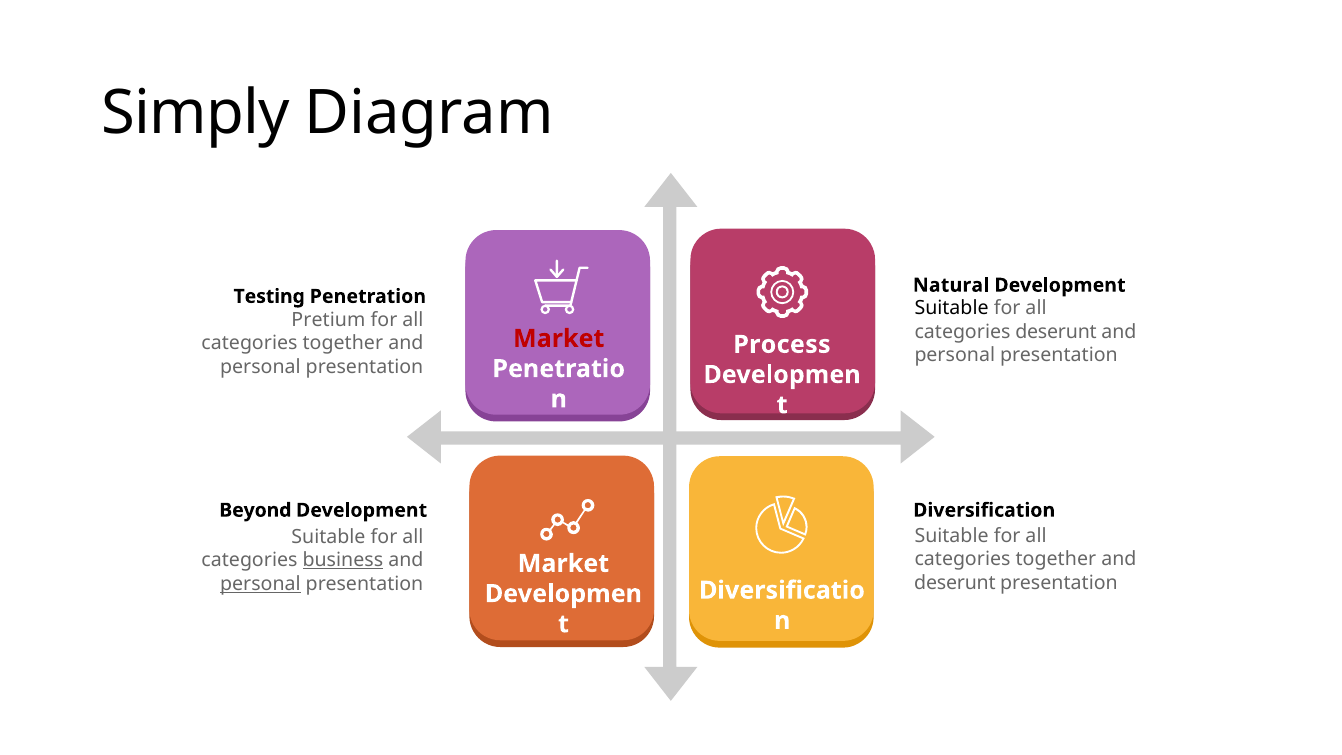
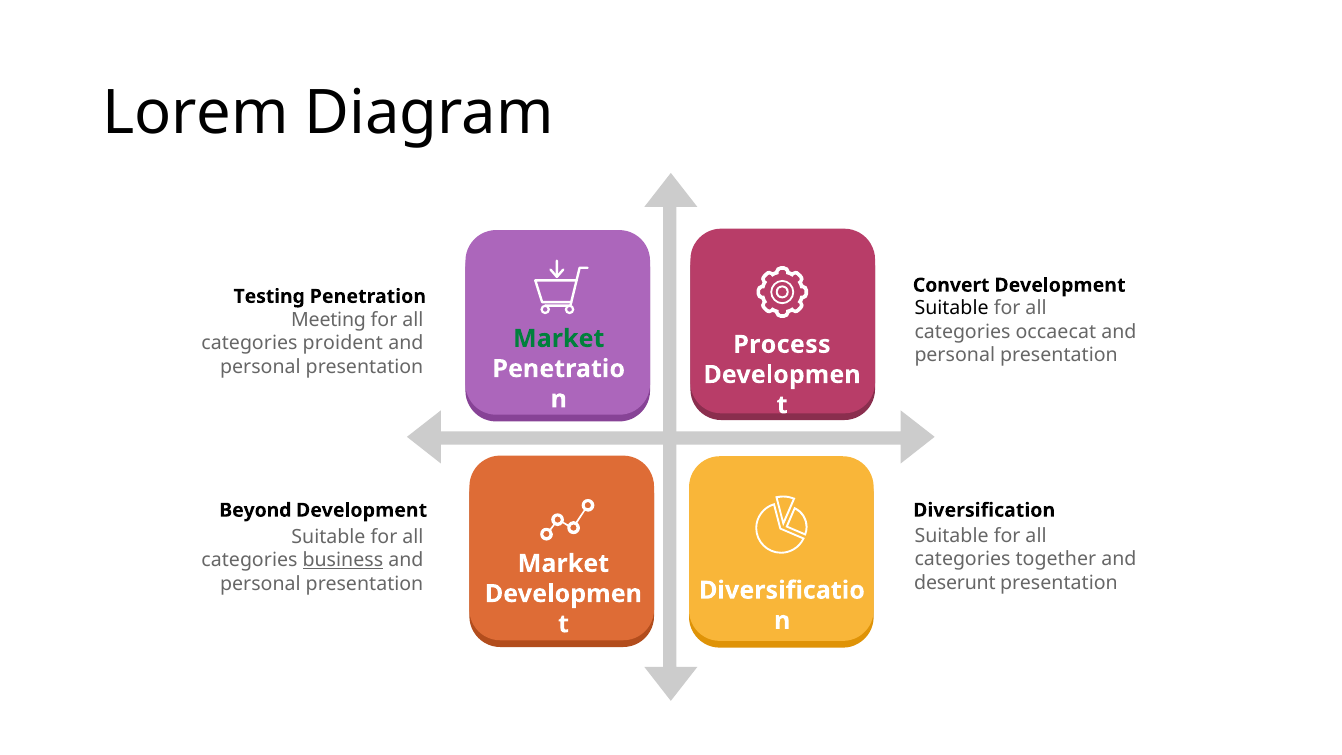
Simply: Simply -> Lorem
Natural: Natural -> Convert
Pretium: Pretium -> Meeting
categories deserunt: deserunt -> occaecat
Market at (559, 339) colour: red -> green
together at (343, 343): together -> proident
personal at (260, 584) underline: present -> none
